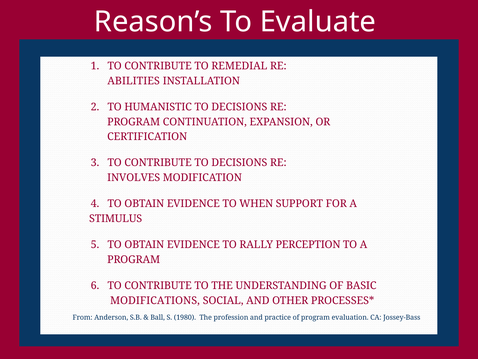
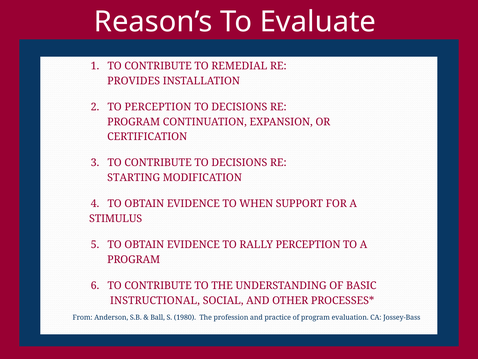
ABILITIES: ABILITIES -> PROVIDES
TO HUMANISTIC: HUMANISTIC -> PERCEPTION
INVOLVES: INVOLVES -> STARTING
MODIFICATIONS: MODIFICATIONS -> INSTRUCTIONAL
